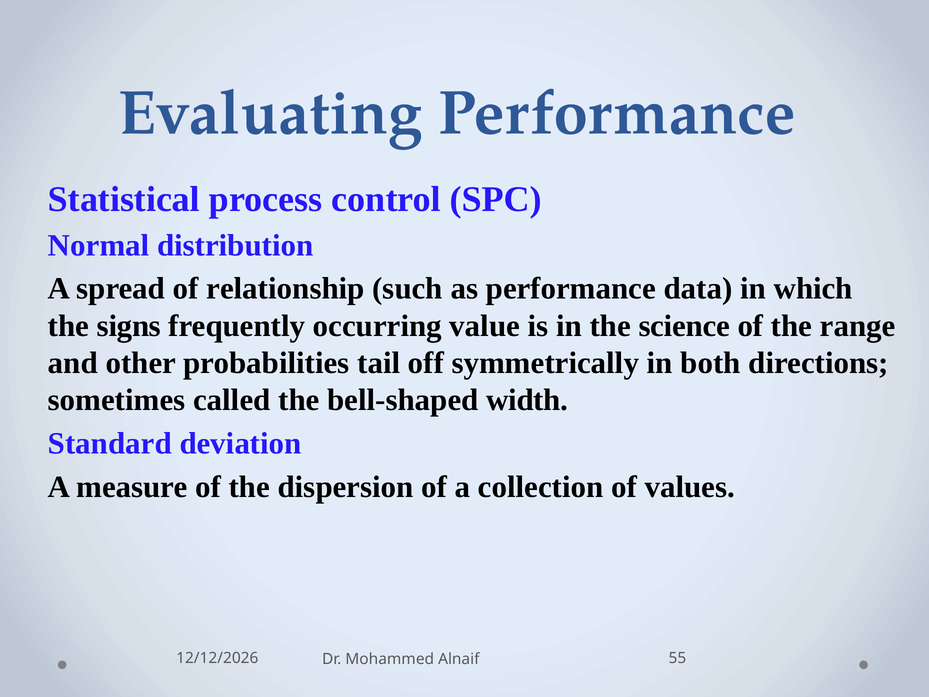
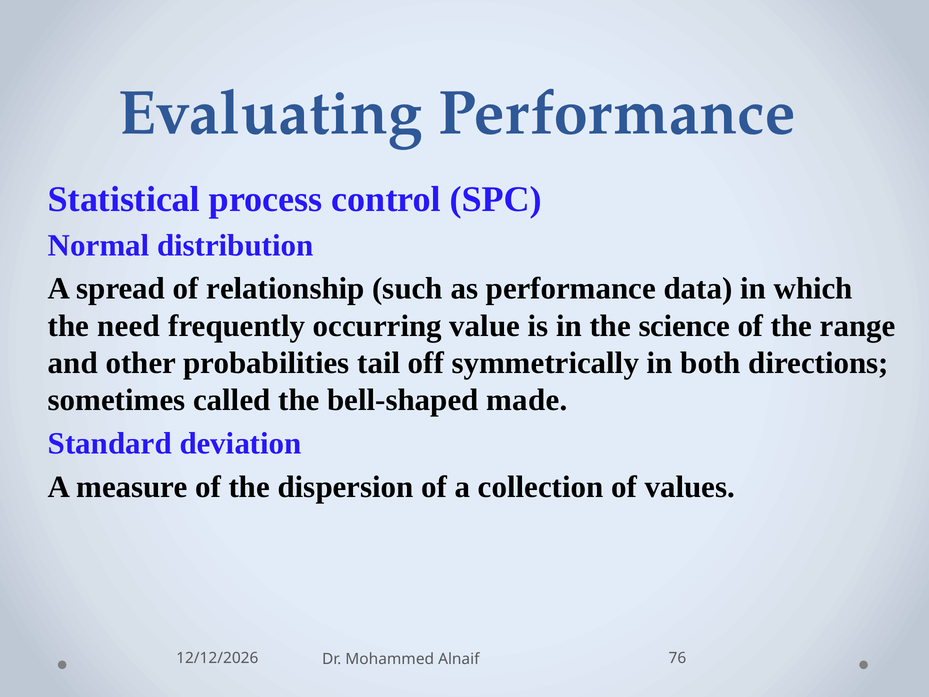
signs: signs -> need
width: width -> made
55: 55 -> 76
